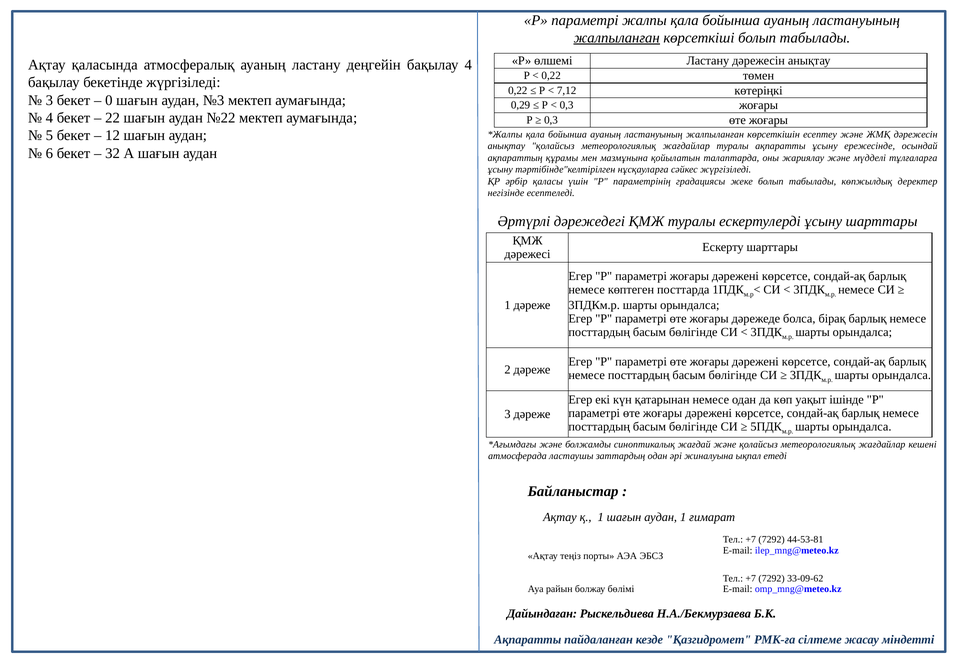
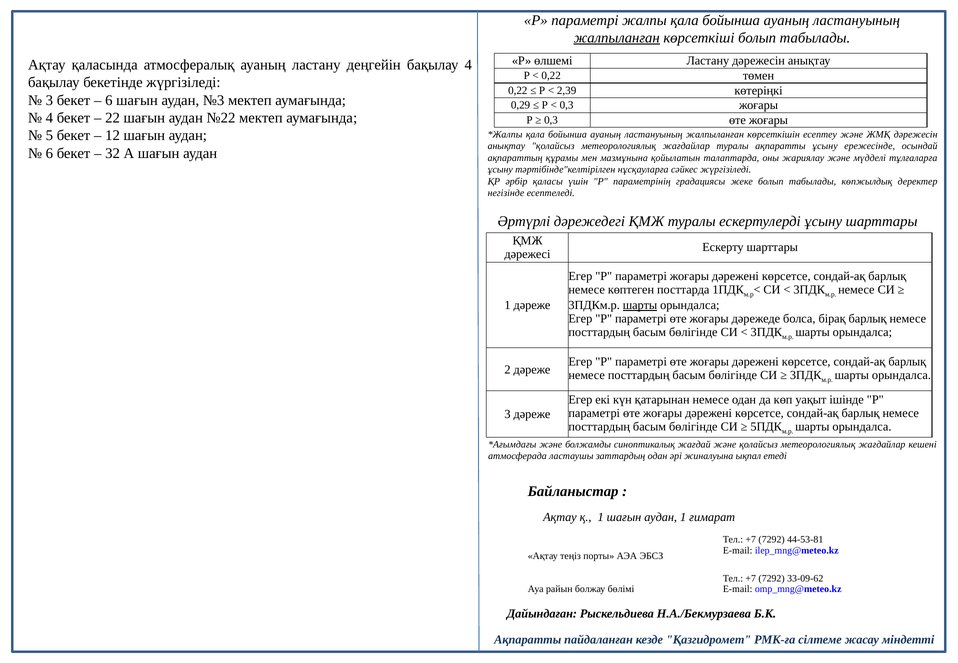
7,12: 7,12 -> 2,39
0 at (109, 100): 0 -> 6
шарты at (640, 305) underline: none -> present
